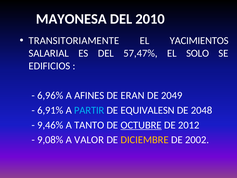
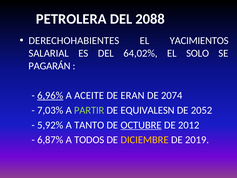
MAYONESA: MAYONESA -> PETROLERA
2010: 2010 -> 2088
TRANSITORIAMENTE: TRANSITORIAMENTE -> DERECHOHABIENTES
57,47%: 57,47% -> 64,02%
EDIFICIOS: EDIFICIOS -> PAGARÁN
6,96% underline: none -> present
AFINES: AFINES -> ACEITE
2049: 2049 -> 2074
6,91%: 6,91% -> 7,03%
PARTIR colour: light blue -> light green
2048: 2048 -> 2052
9,46%: 9,46% -> 5,92%
9,08%: 9,08% -> 6,87%
VALOR: VALOR -> TODOS
2002: 2002 -> 2019
